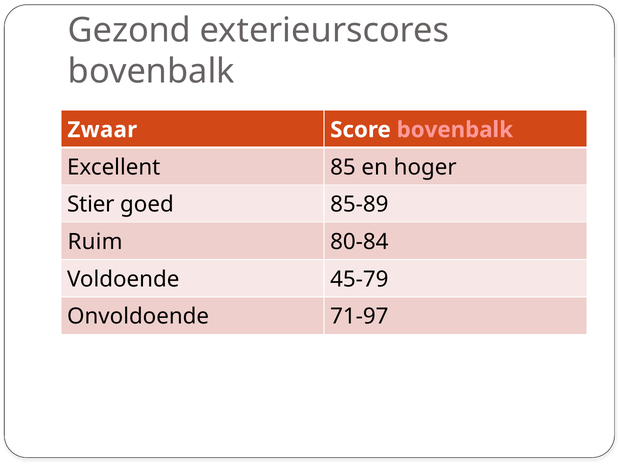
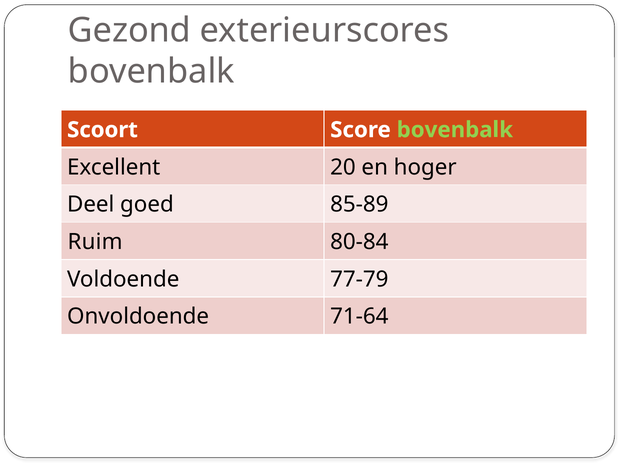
Zwaar: Zwaar -> Scoort
bovenbalk at (455, 130) colour: pink -> light green
85: 85 -> 20
Stier: Stier -> Deel
45-79: 45-79 -> 77-79
71-97: 71-97 -> 71-64
